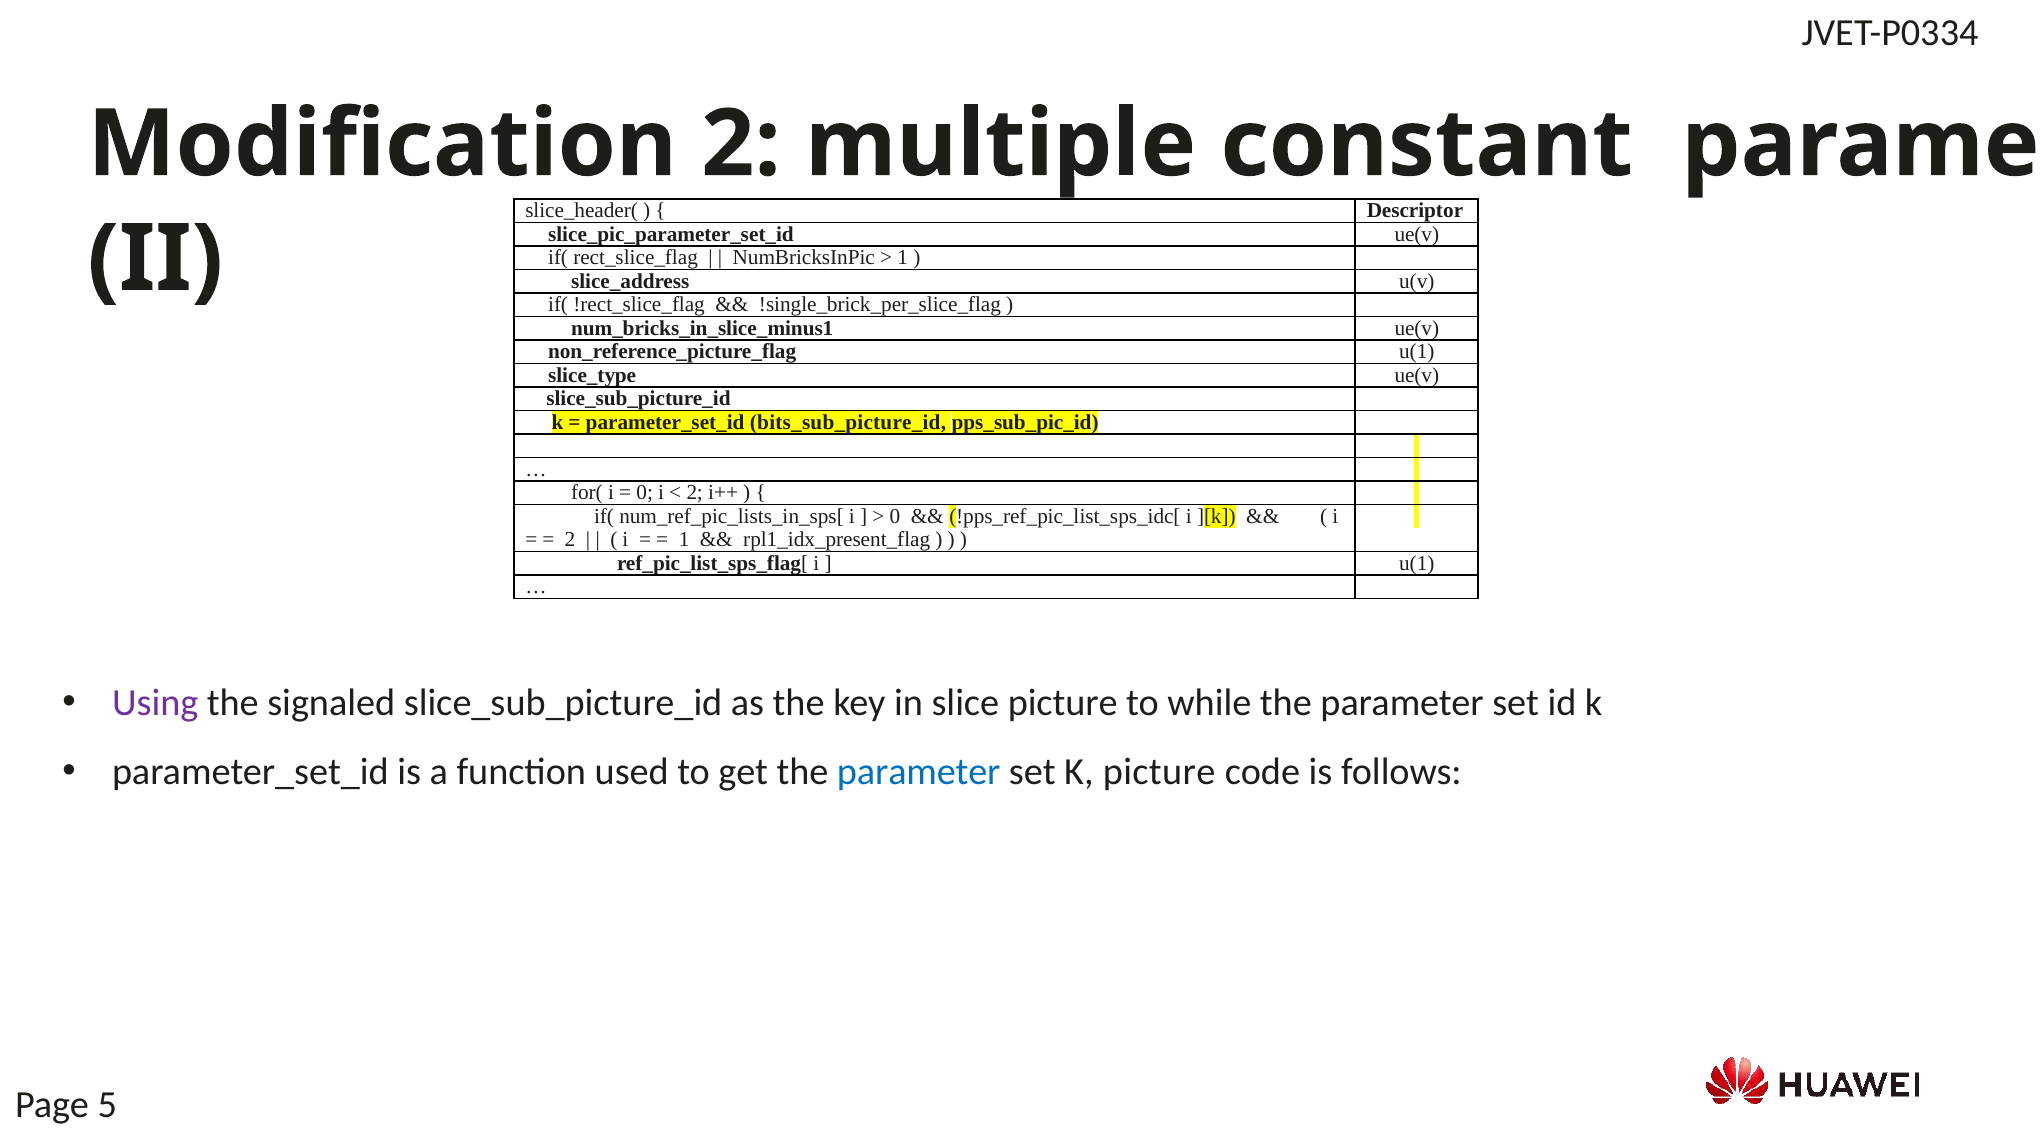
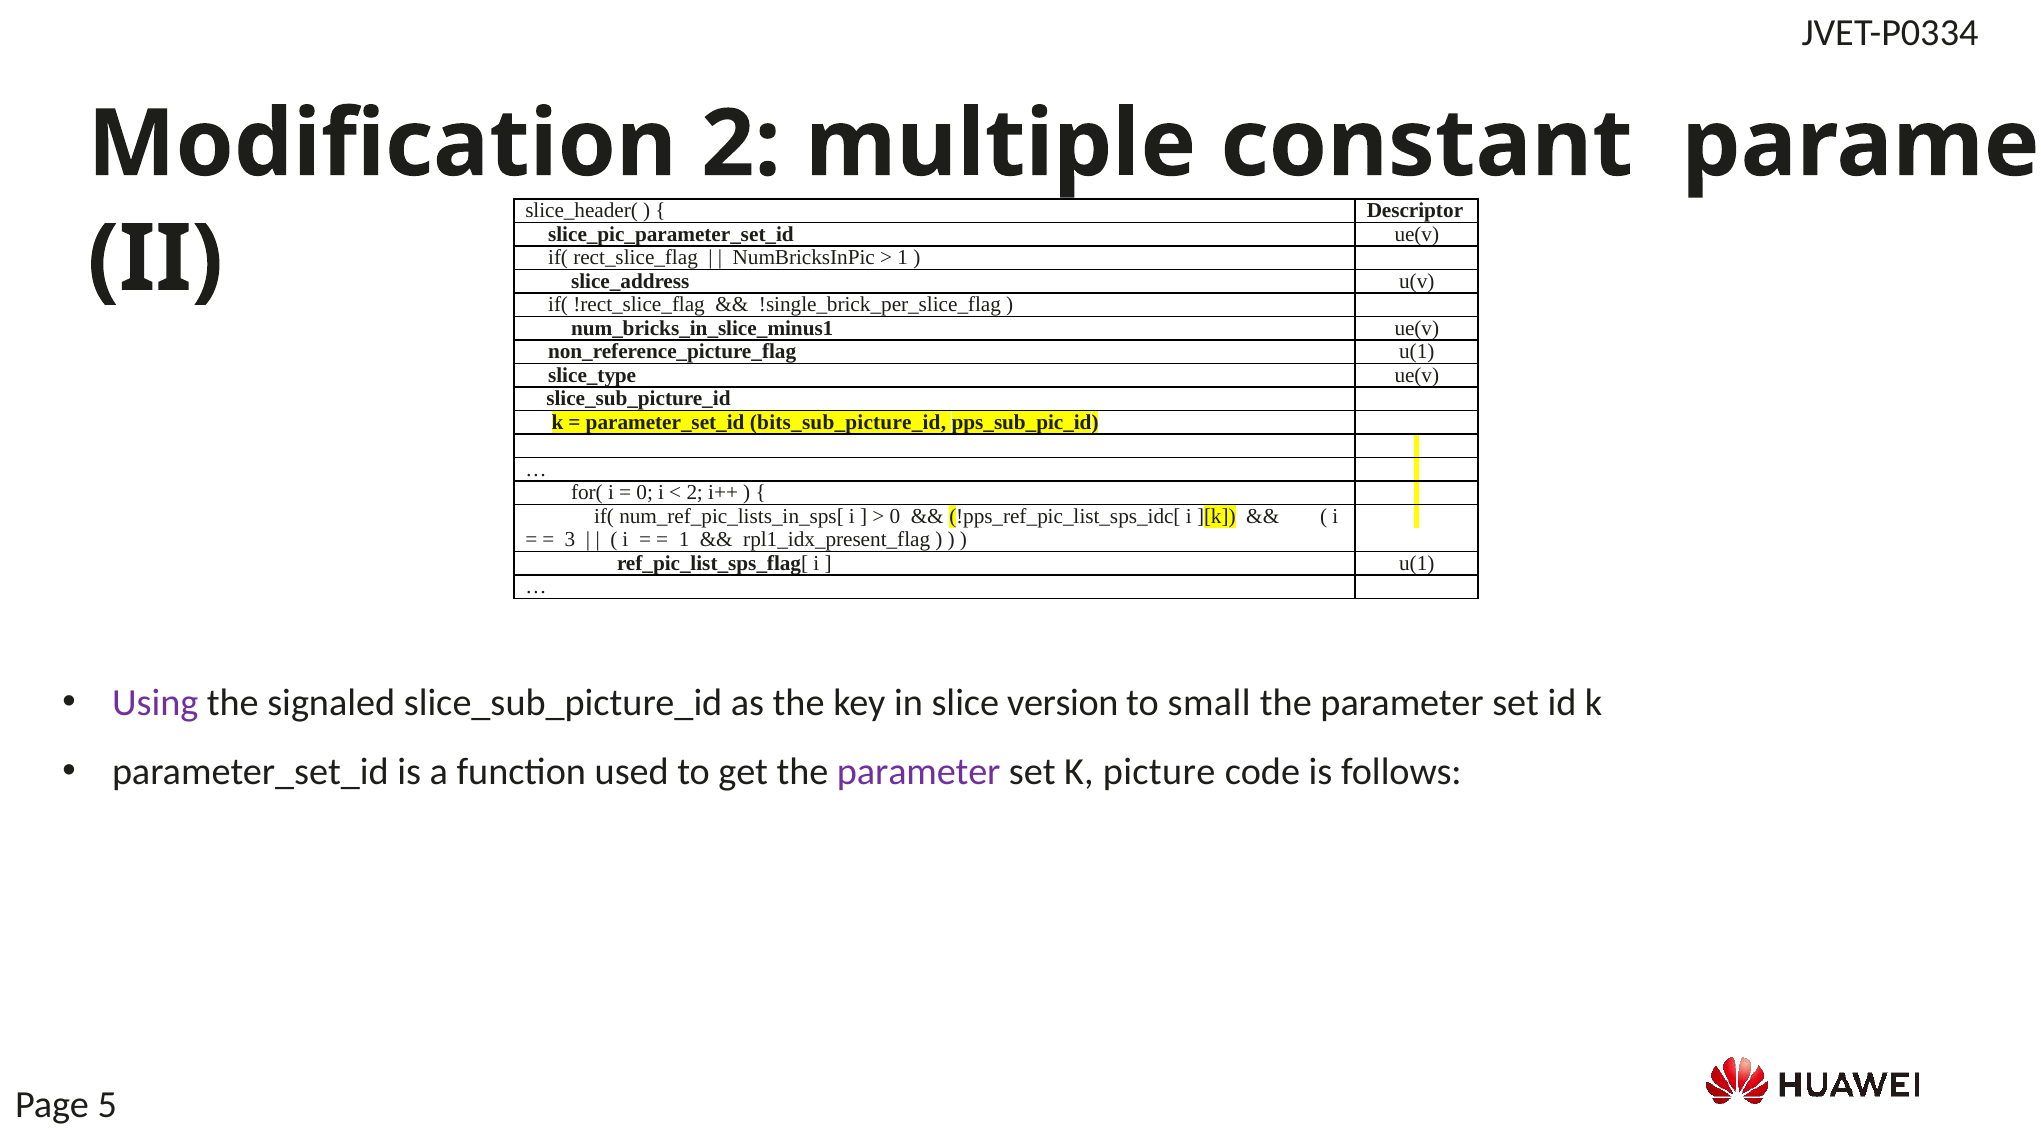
2 at (570, 540): 2 -> 3
slice picture: picture -> version
while: while -> small
parameter at (919, 771) colour: blue -> purple
